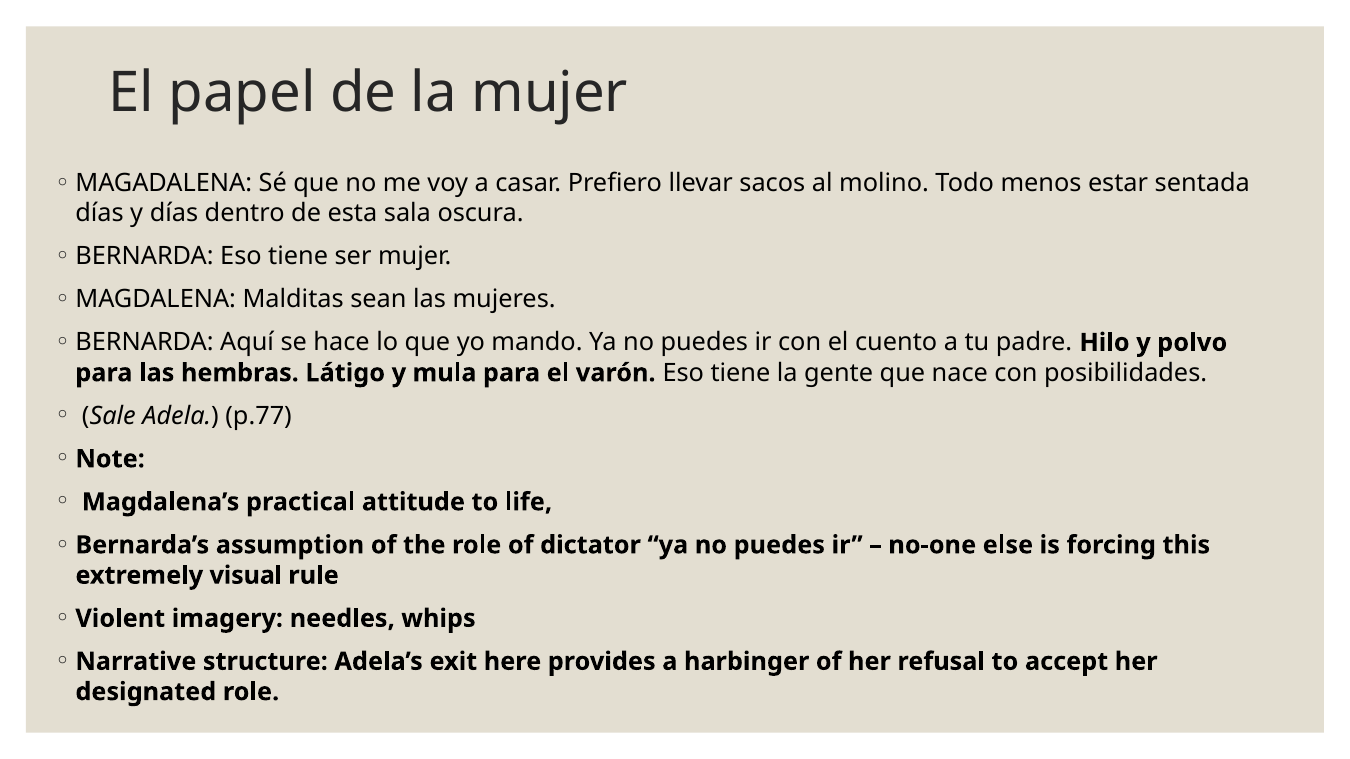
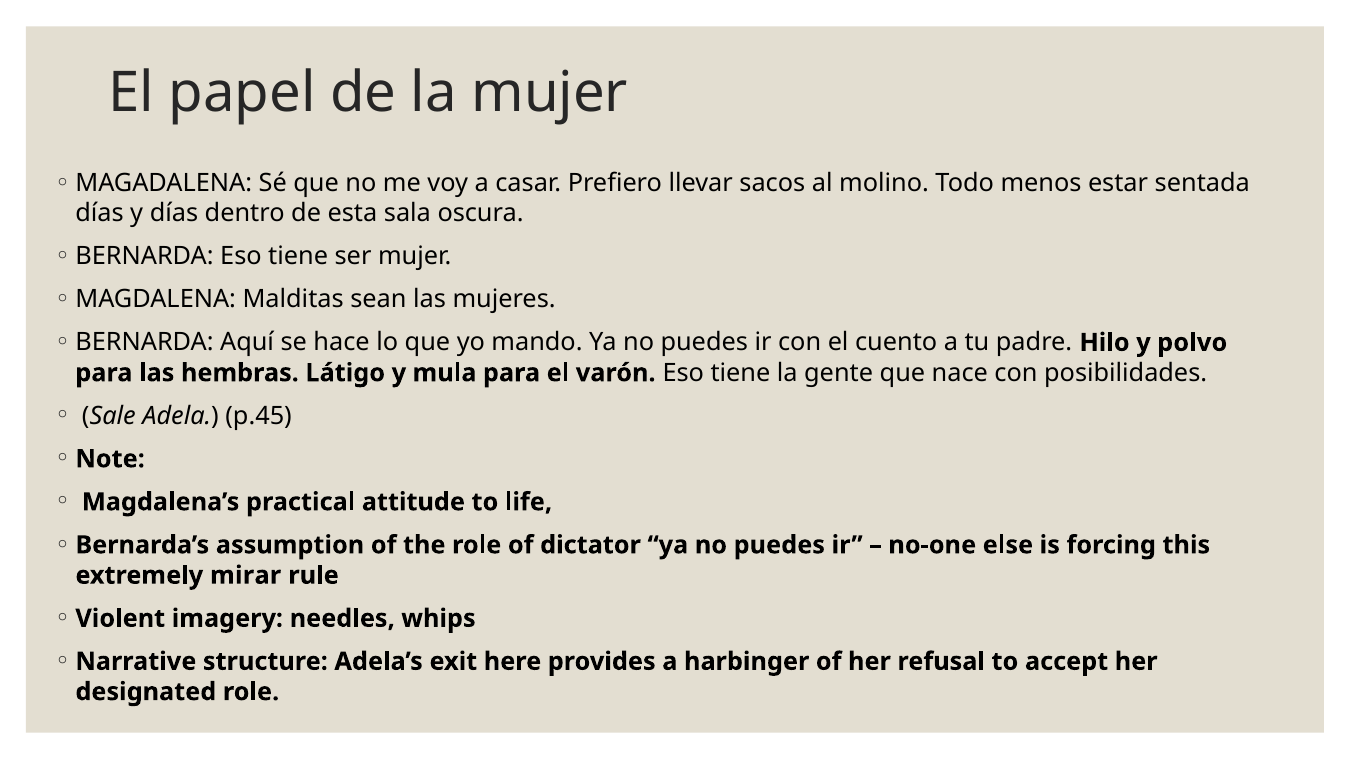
p.77: p.77 -> p.45
visual: visual -> mirar
